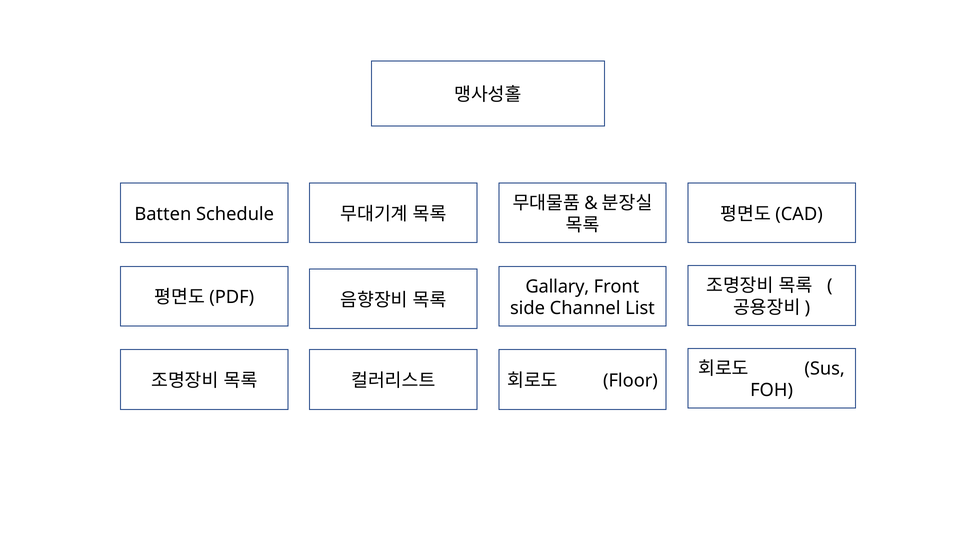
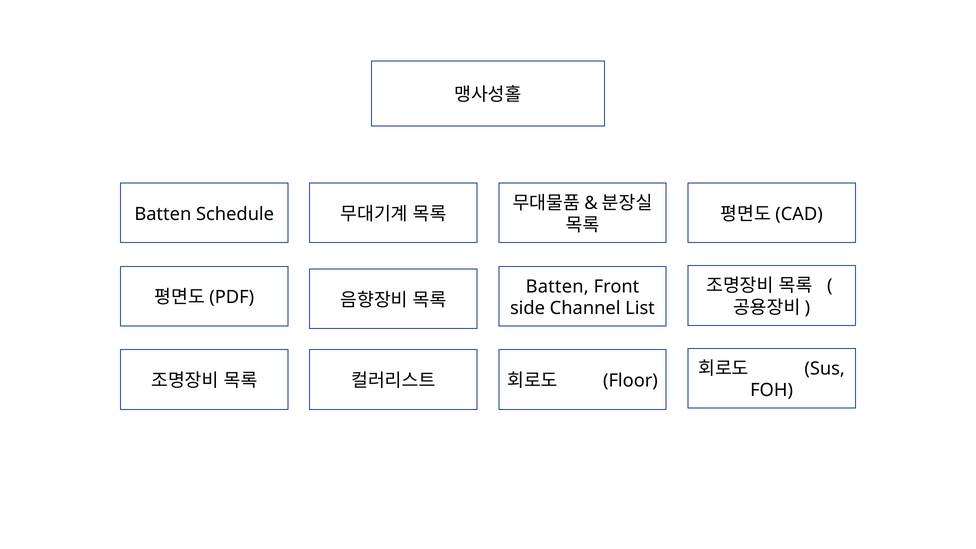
Gallary at (557, 286): Gallary -> Batten
